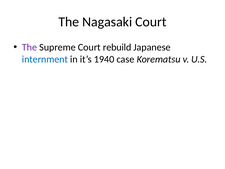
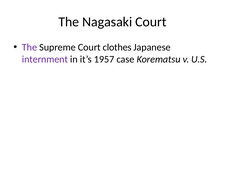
rebuild: rebuild -> clothes
internment colour: blue -> purple
1940: 1940 -> 1957
